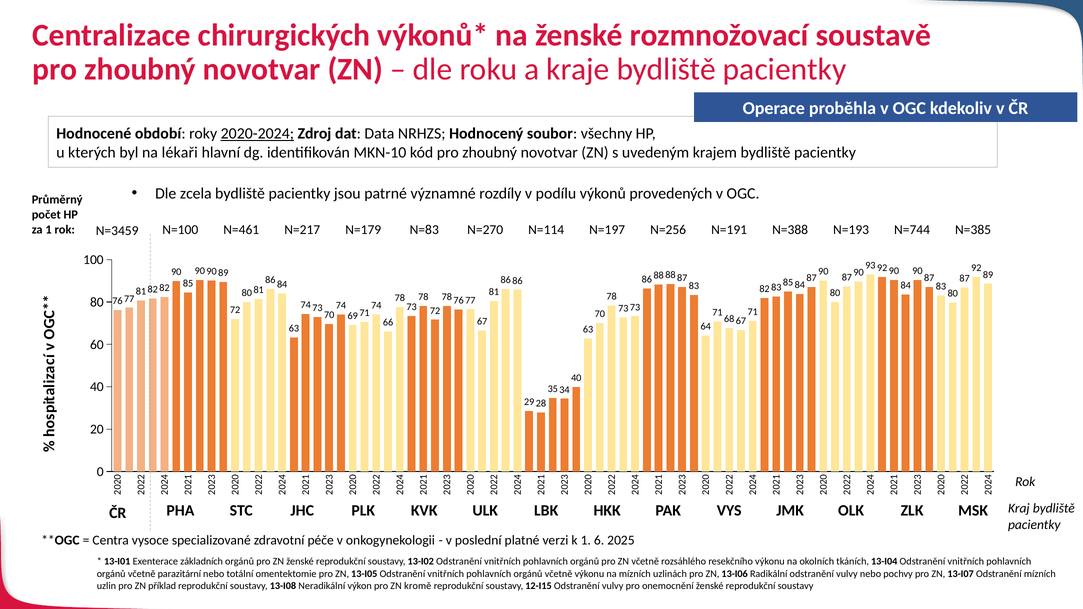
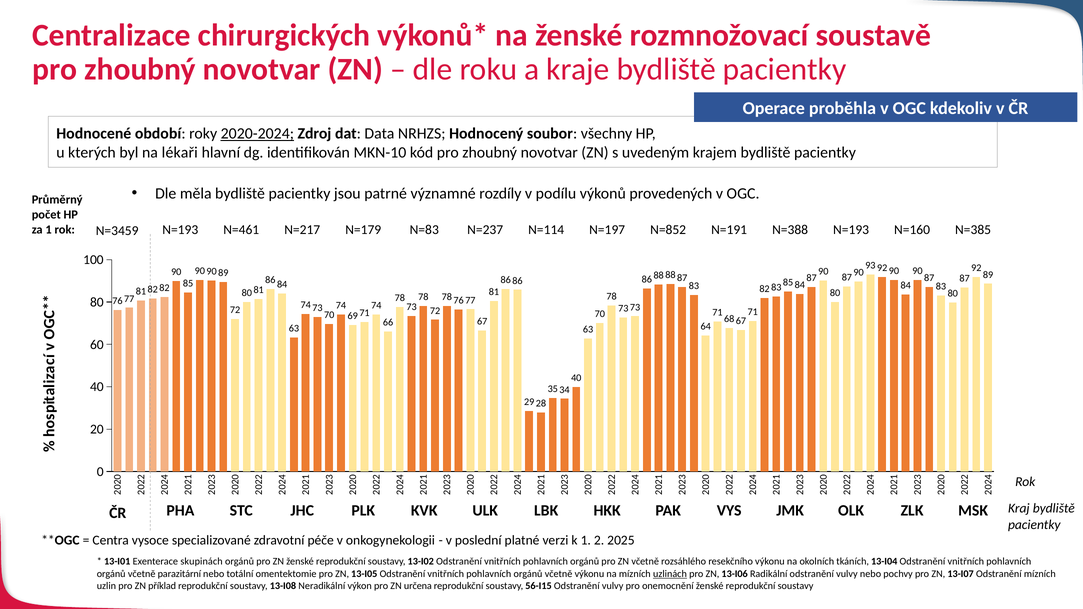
zcela: zcela -> měla
N=100 at (180, 230): N=100 -> N=193
N=270: N=270 -> N=237
N=256: N=256 -> N=852
N=744: N=744 -> N=160
k 1 6: 6 -> 2
základních: základních -> skupinách
uzlinách underline: none -> present
kromě: kromě -> určena
12-I15: 12-I15 -> 56-I15
